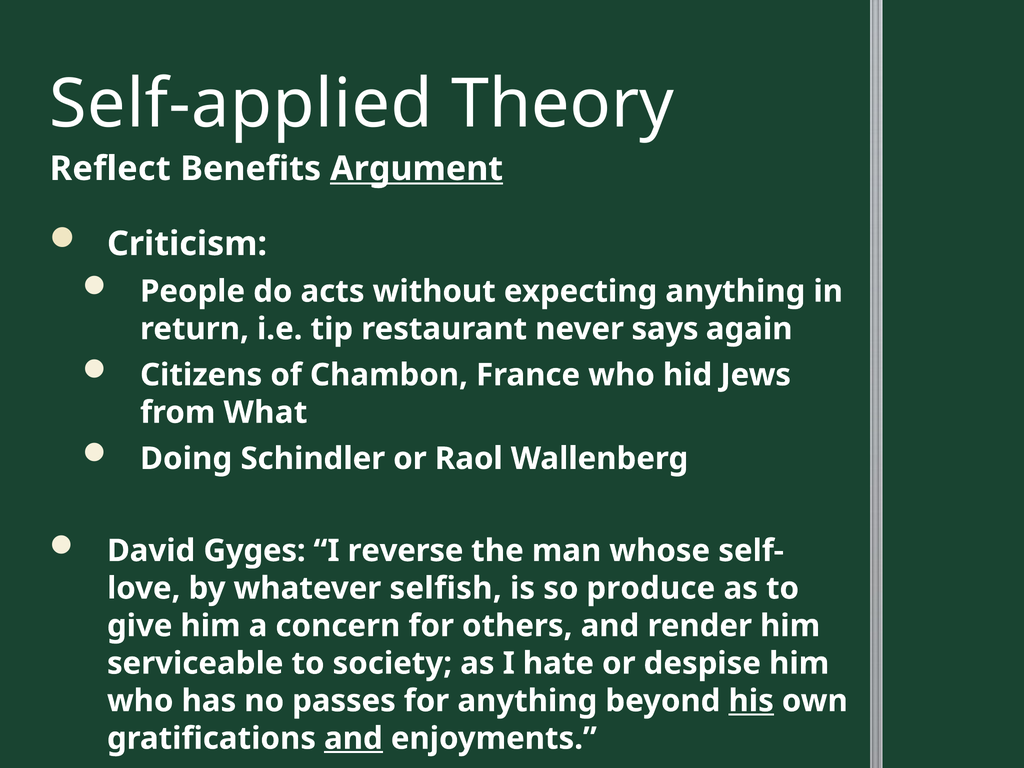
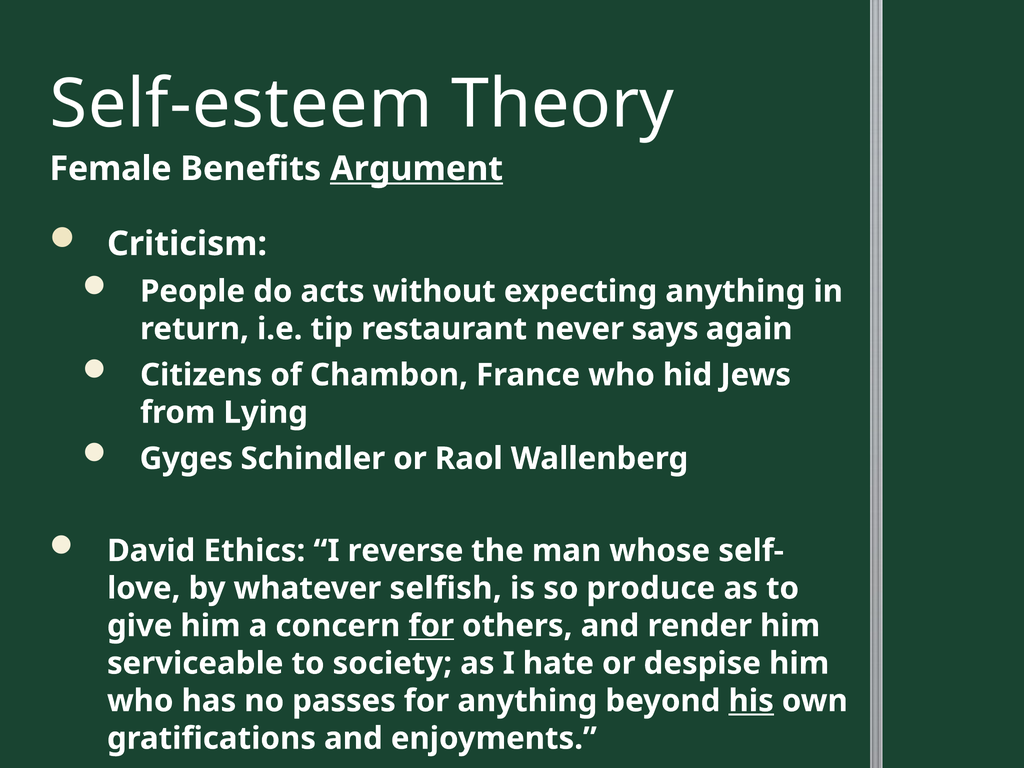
Self-applied: Self-applied -> Self-esteem
Reflect: Reflect -> Female
What: What -> Lying
Doing: Doing -> Gyges
Gyges: Gyges -> Ethics
for at (431, 626) underline: none -> present
and at (353, 738) underline: present -> none
